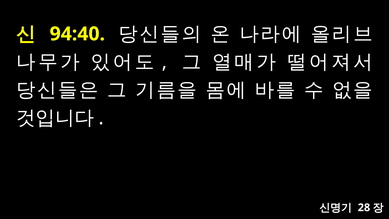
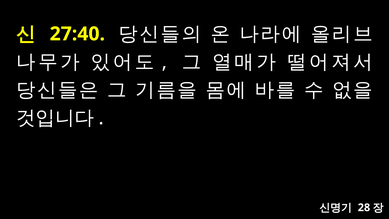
94:40: 94:40 -> 27:40
